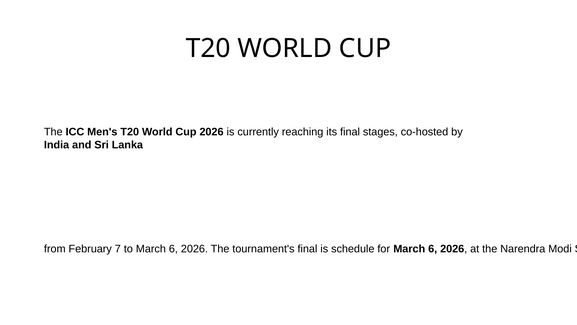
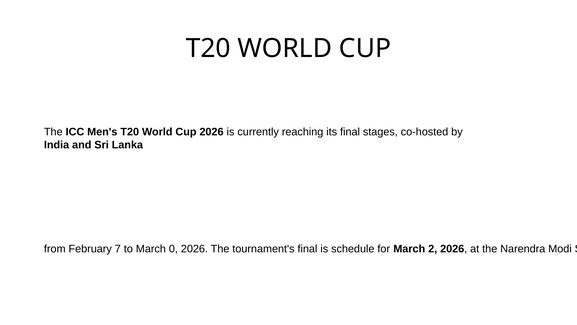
to March 6: 6 -> 0
for March 6: 6 -> 2
